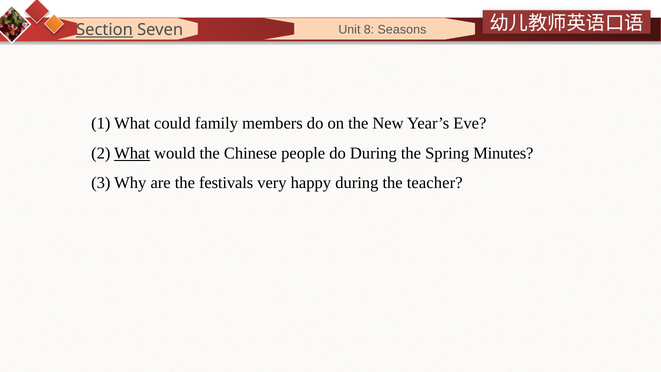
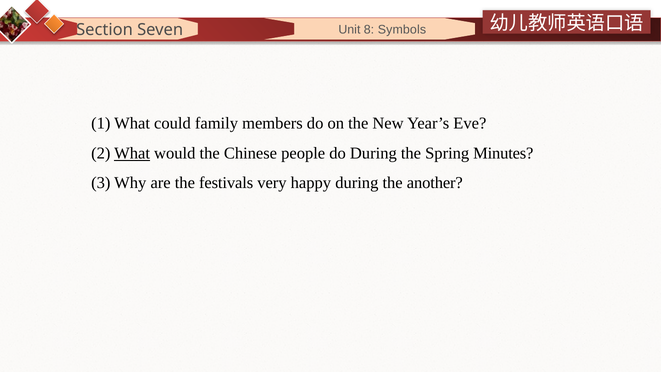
Section underline: present -> none
Seasons: Seasons -> Symbols
teacher: teacher -> another
